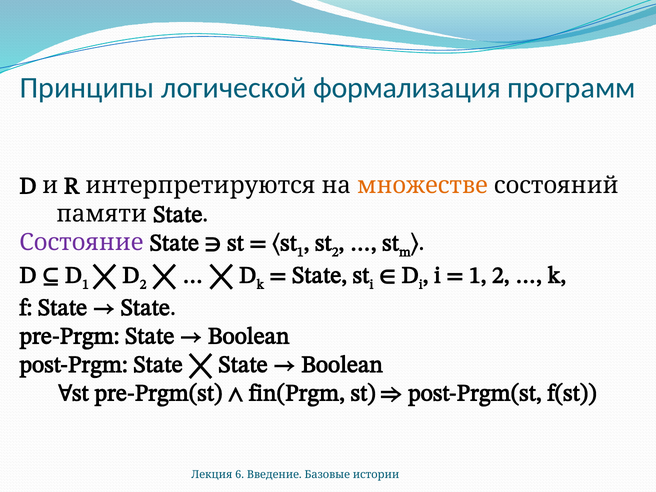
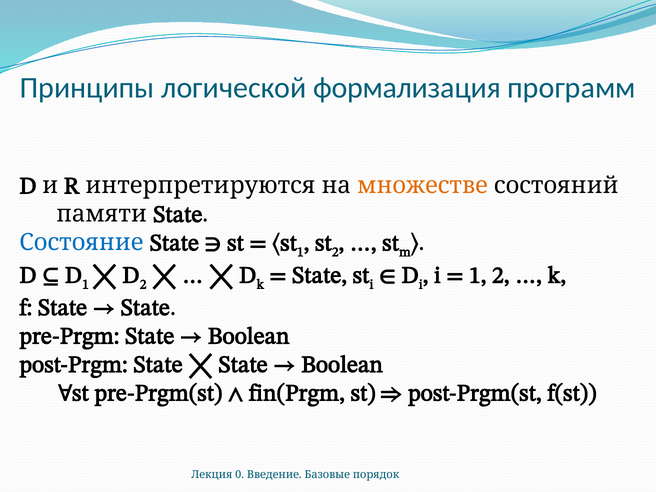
Состояние colour: purple -> blue
6: 6 -> 0
истории: истории -> порядок
